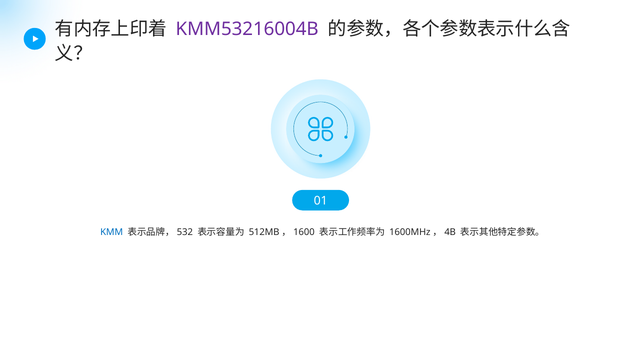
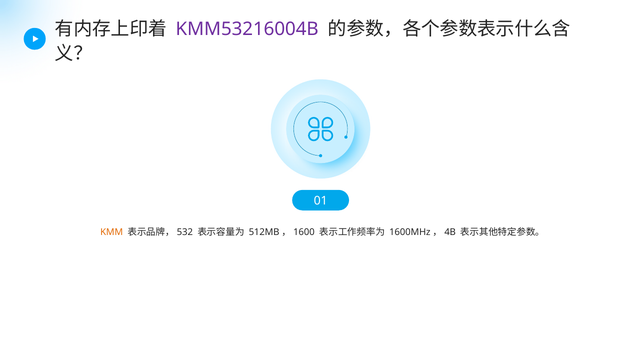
KMM colour: blue -> orange
